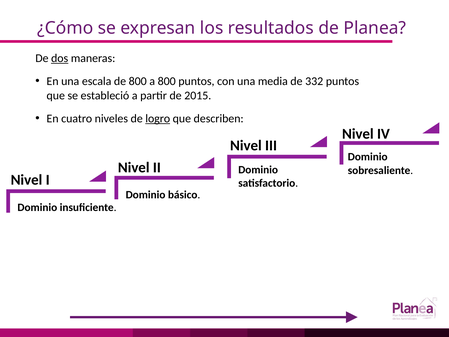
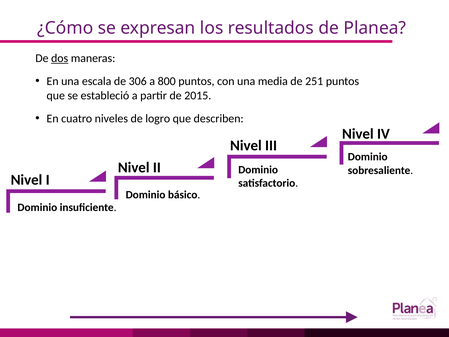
de 800: 800 -> 306
332: 332 -> 251
logro underline: present -> none
